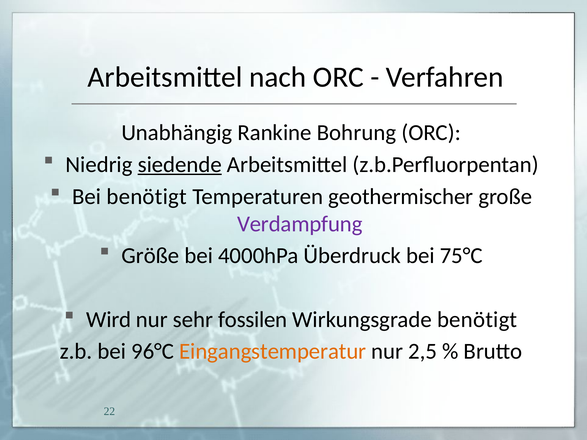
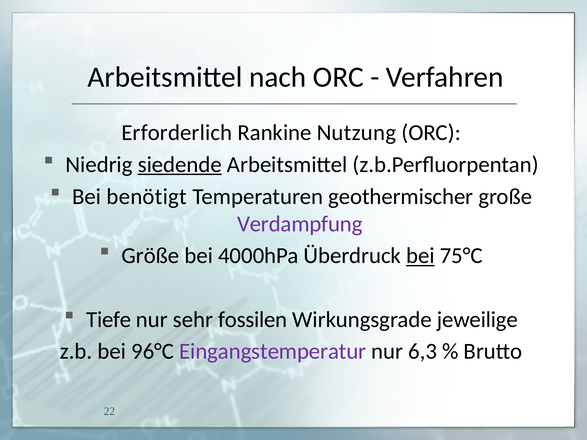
Unabhängig: Unabhängig -> Erforderlich
Bohrung: Bohrung -> Nutzung
bei at (420, 256) underline: none -> present
Wird: Wird -> Tiefe
Wirkungsgrade benötigt: benötigt -> jeweilige
Eingangstemperatur colour: orange -> purple
2,5: 2,5 -> 6,3
